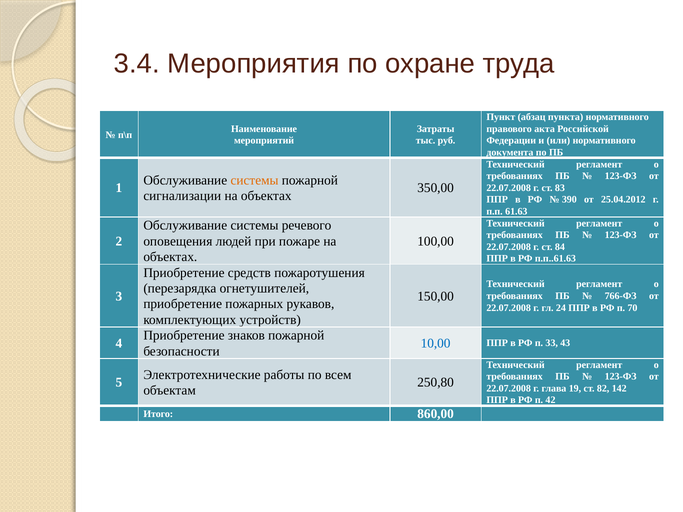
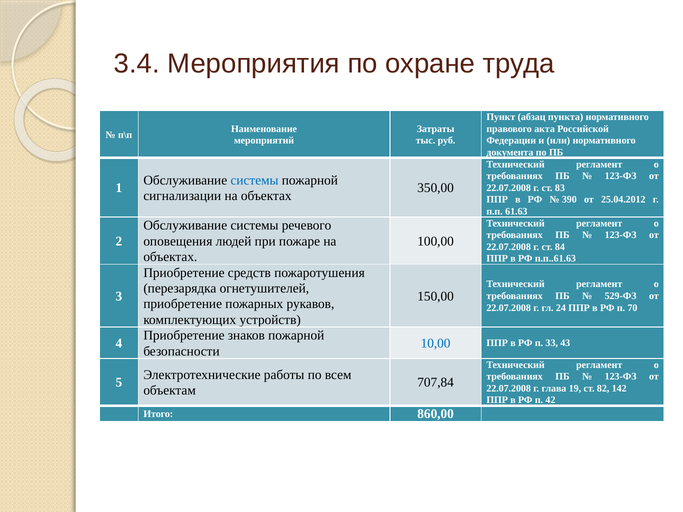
системы at (254, 180) colour: orange -> blue
766-ФЗ: 766-ФЗ -> 529-ФЗ
250,80: 250,80 -> 707,84
